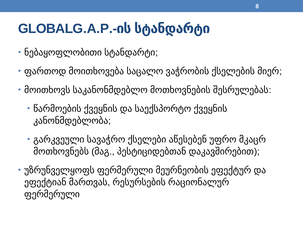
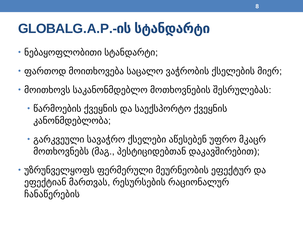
ფერმერული at (52, 195): ფერმერული -> ჩანაწერების
